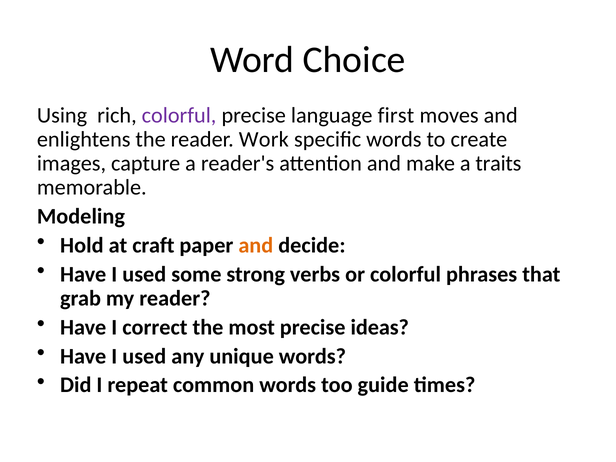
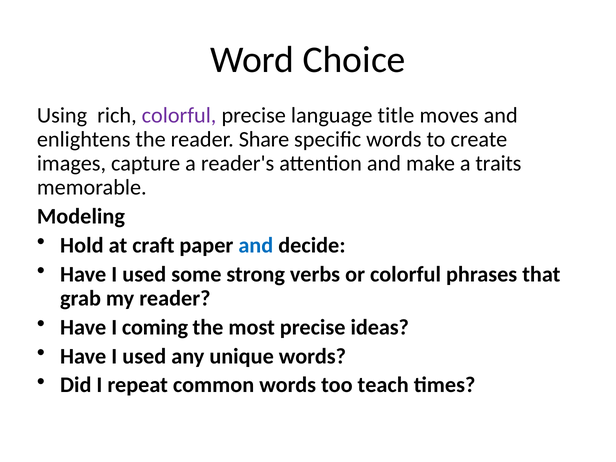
first: first -> title
Work: Work -> Share
and at (256, 245) colour: orange -> blue
correct: correct -> coming
guide: guide -> teach
